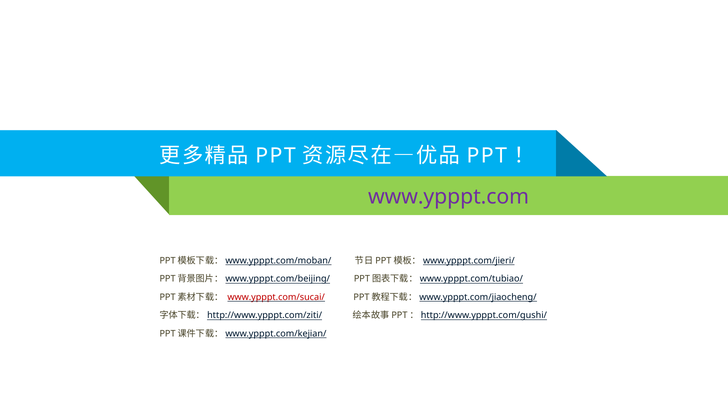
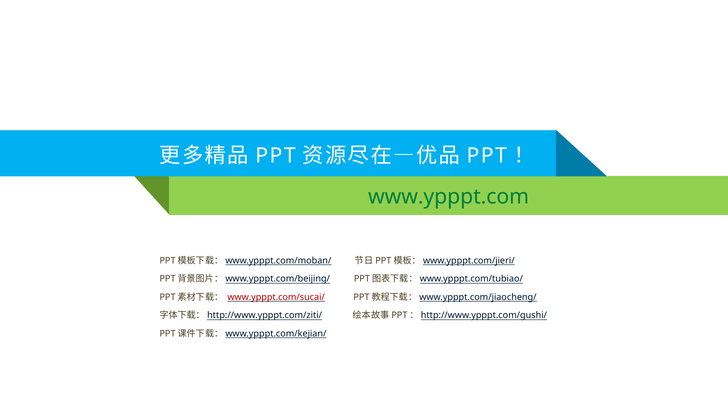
www.ypppt.com colour: purple -> green
